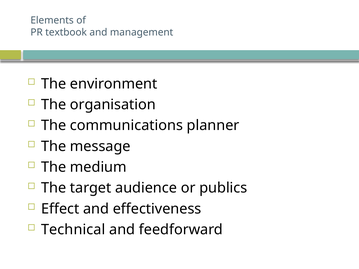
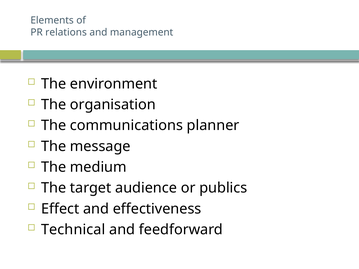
textbook: textbook -> relations
